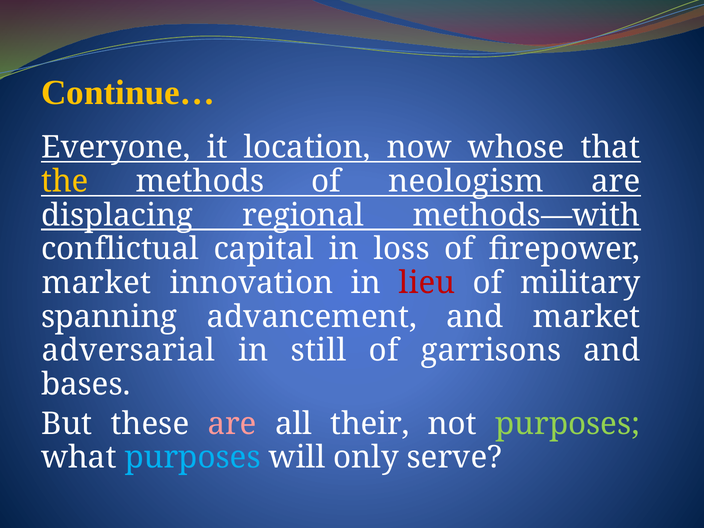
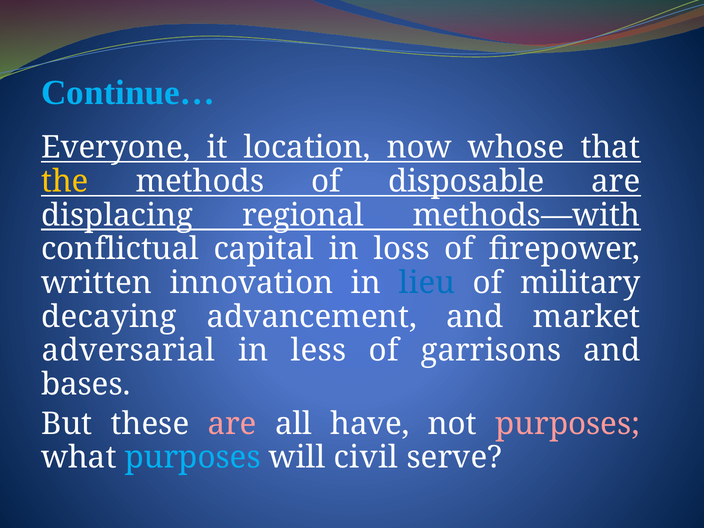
Continue… colour: yellow -> light blue
neologism: neologism -> disposable
market at (96, 283): market -> written
lieu colour: red -> blue
spanning: spanning -> decaying
still: still -> less
their: their -> have
purposes at (568, 424) colour: light green -> pink
only: only -> civil
